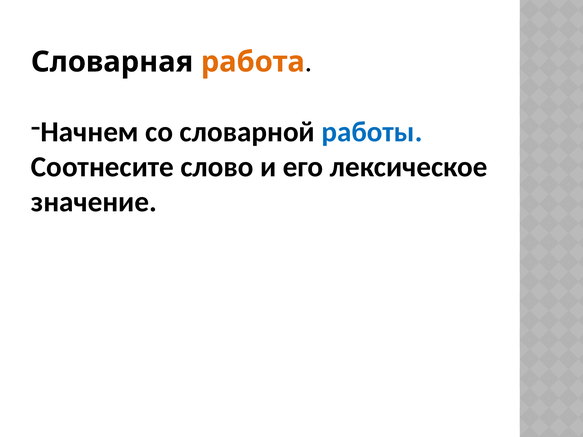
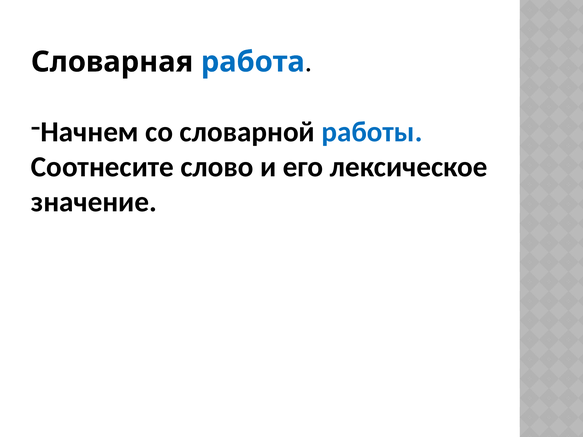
работа colour: orange -> blue
